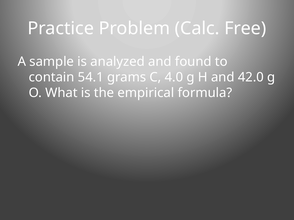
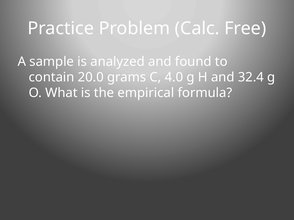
54.1: 54.1 -> 20.0
42.0: 42.0 -> 32.4
